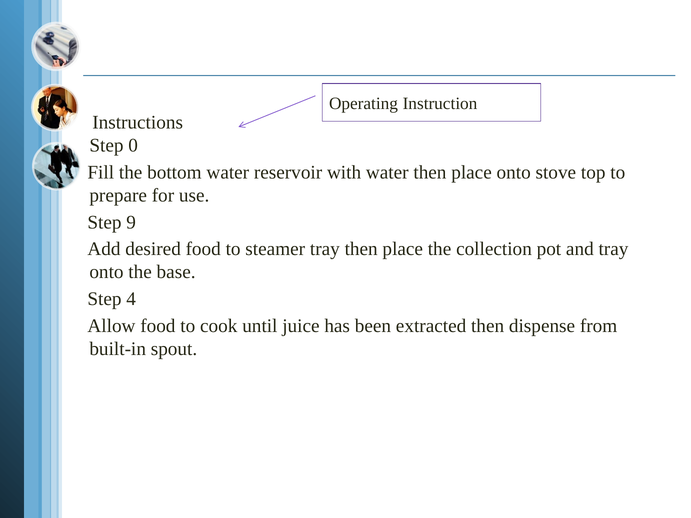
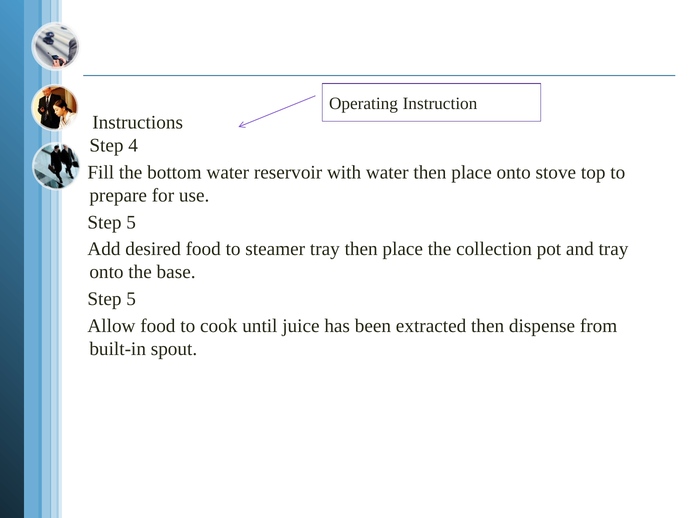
0: 0 -> 4
9 at (131, 222): 9 -> 5
4 at (131, 299): 4 -> 5
